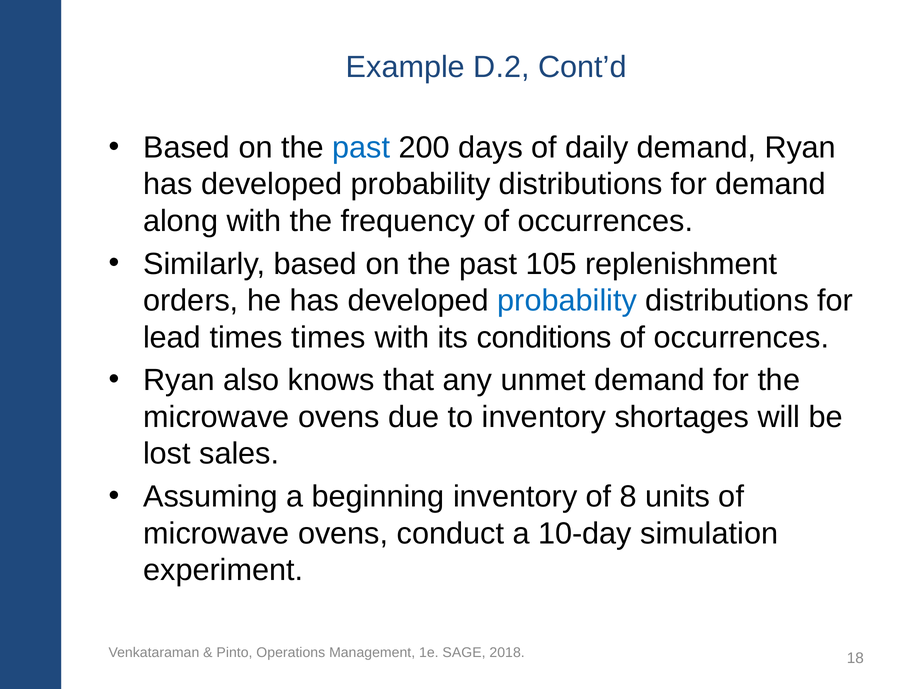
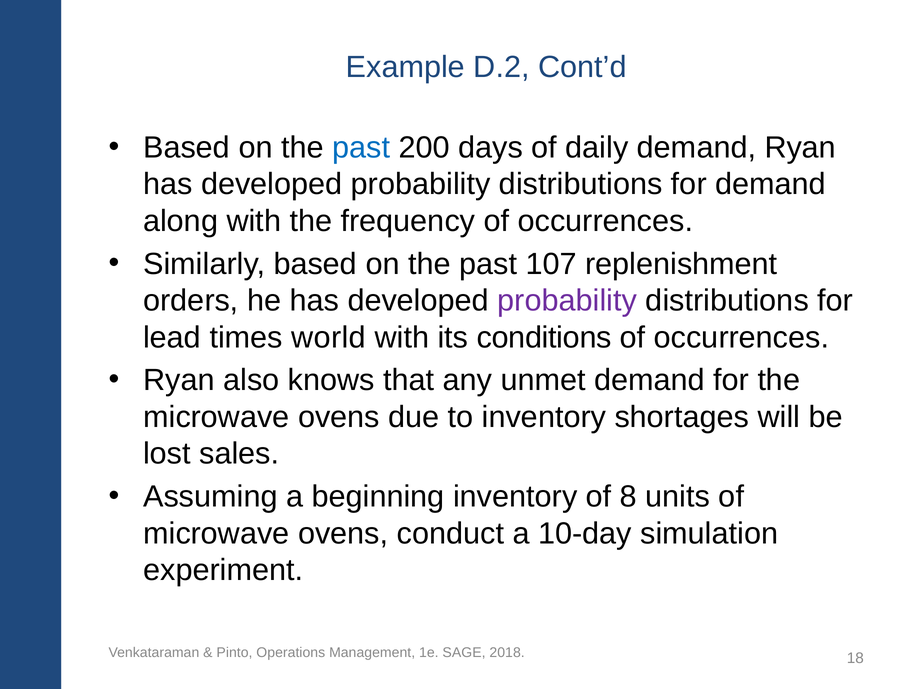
105: 105 -> 107
probability at (567, 301) colour: blue -> purple
times times: times -> world
